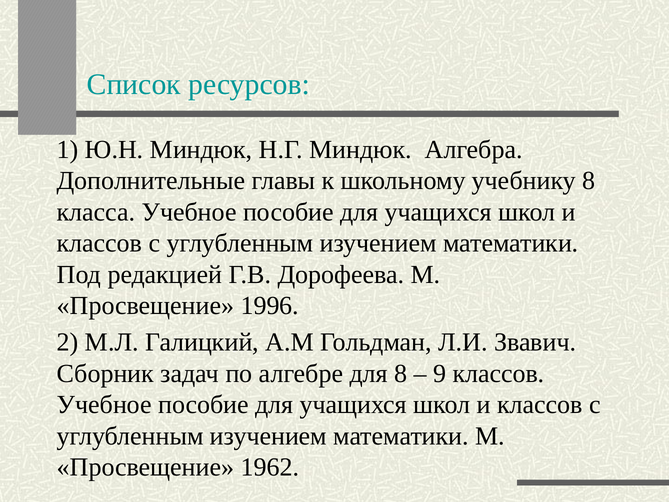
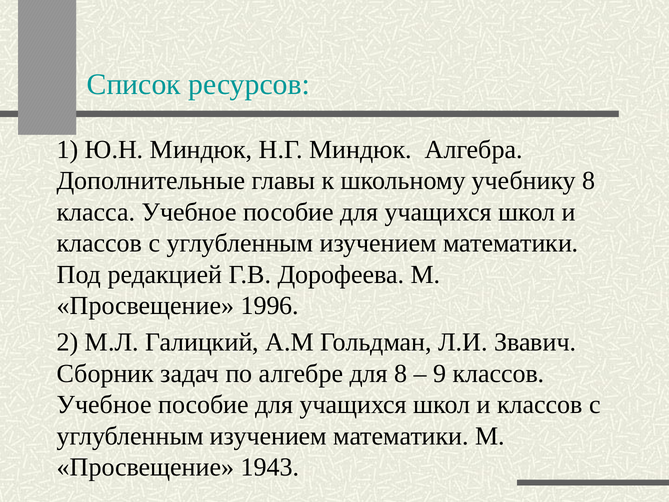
1962: 1962 -> 1943
